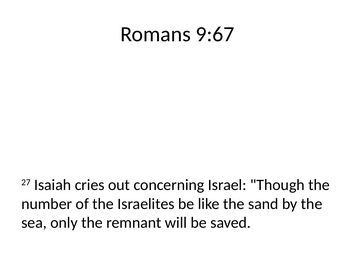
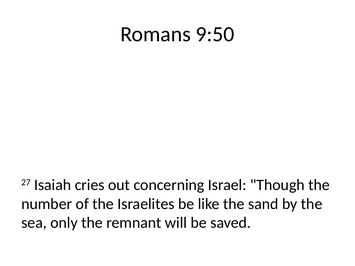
9:67: 9:67 -> 9:50
